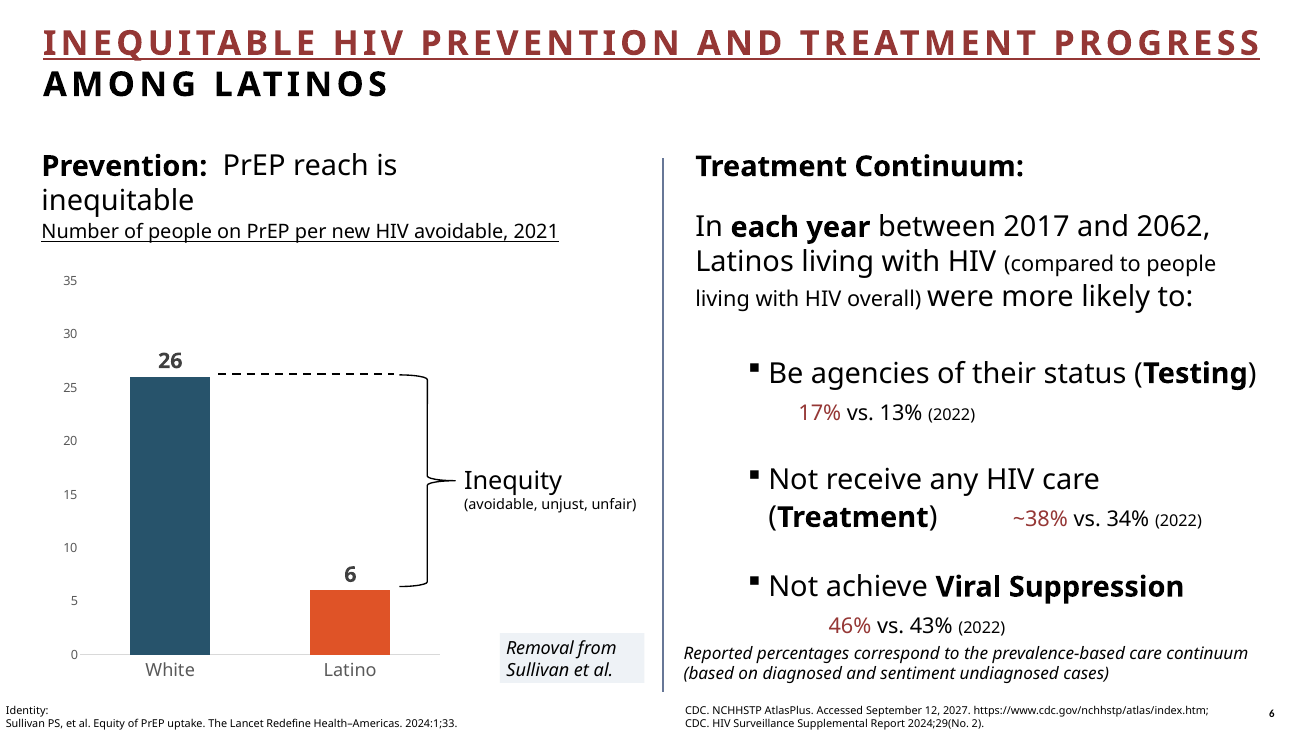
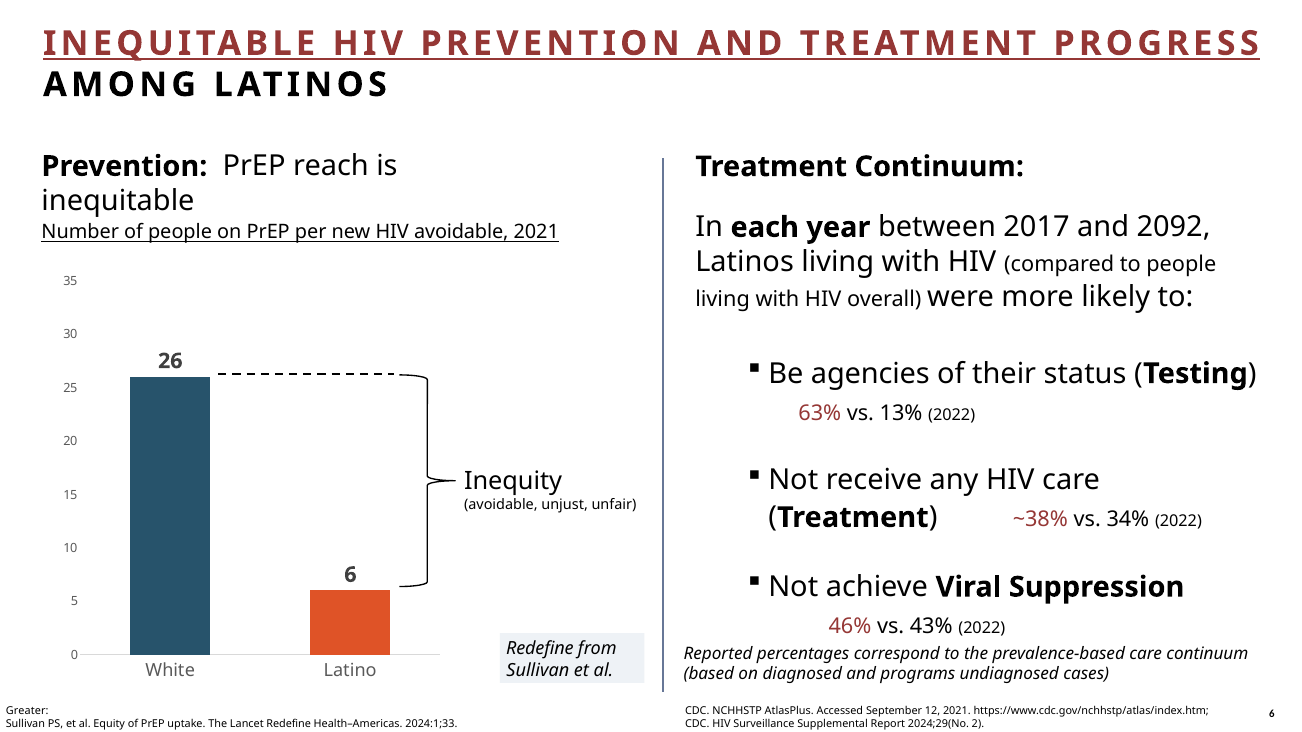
2062: 2062 -> 2092
17%: 17% -> 63%
Removal at (540, 649): Removal -> Redefine
sentiment: sentiment -> programs
Identity: Identity -> Greater
12 2027: 2027 -> 2021
